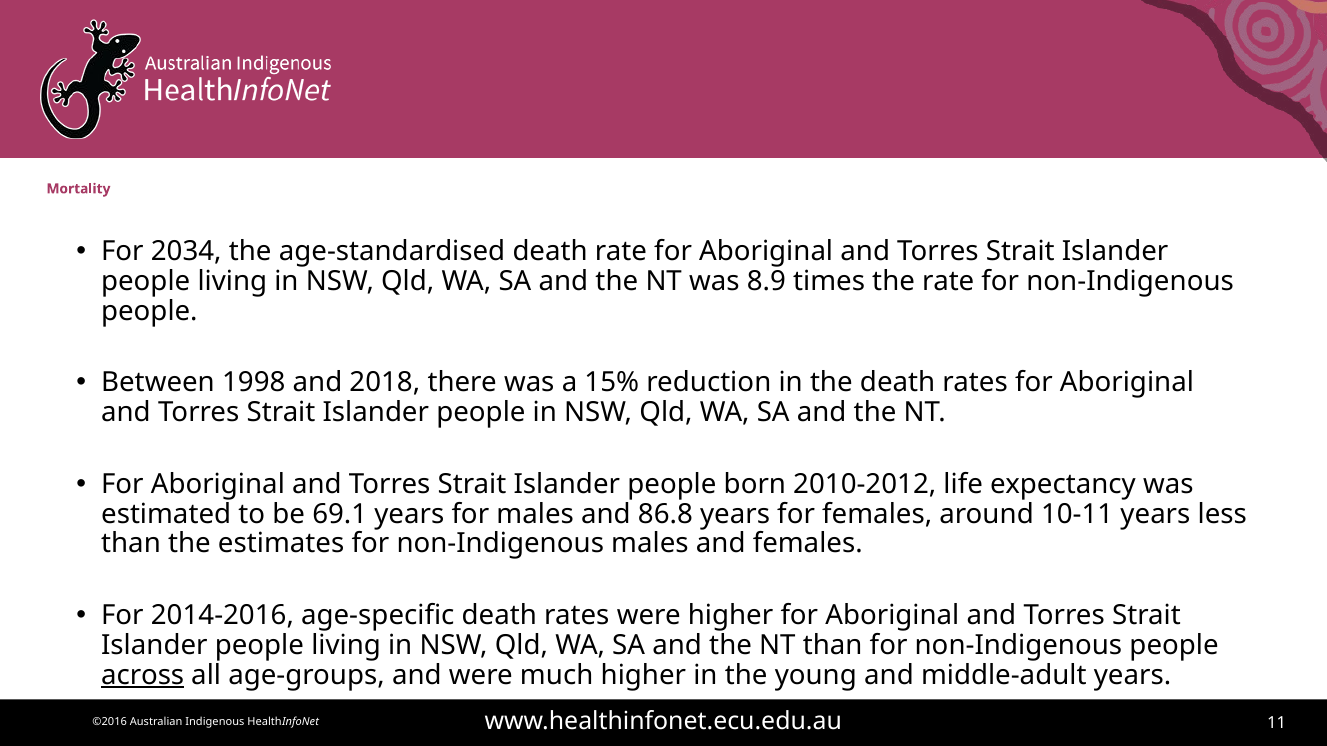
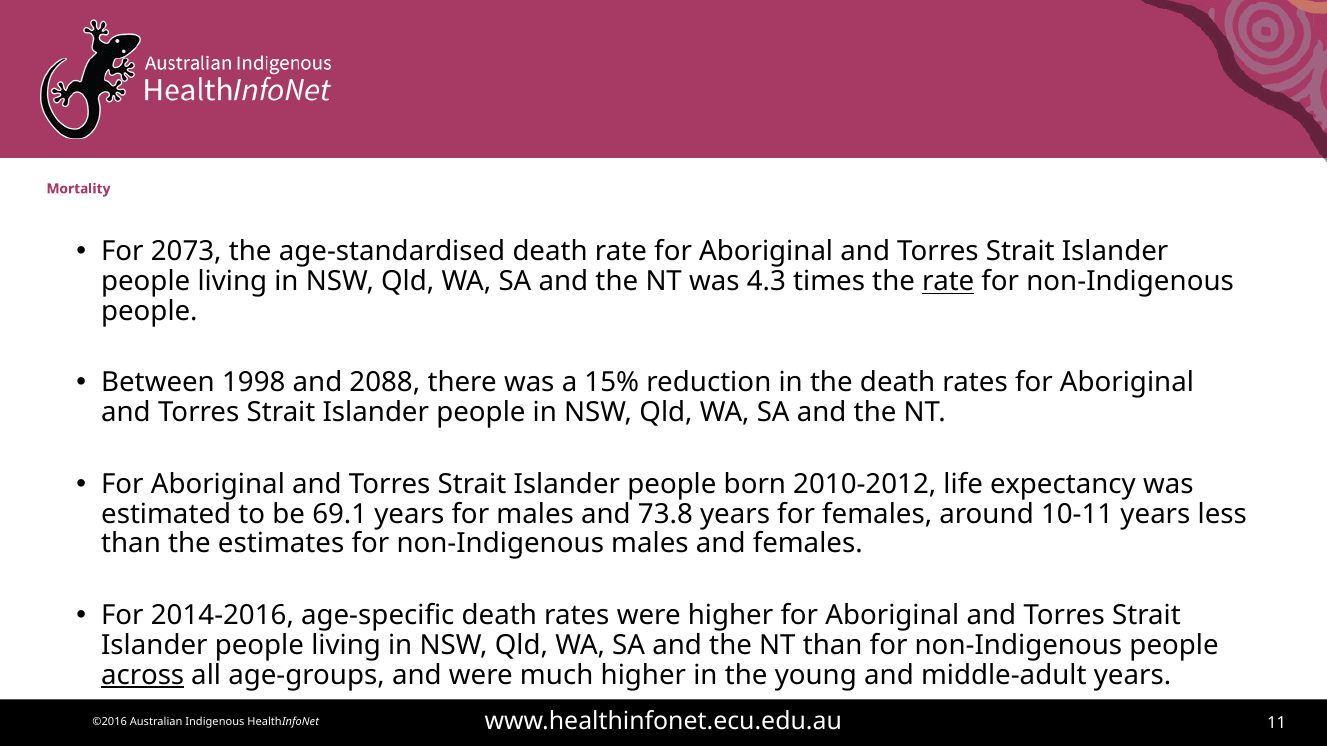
2034: 2034 -> 2073
8.9: 8.9 -> 4.3
rate at (948, 282) underline: none -> present
2018: 2018 -> 2088
86.8: 86.8 -> 73.8
